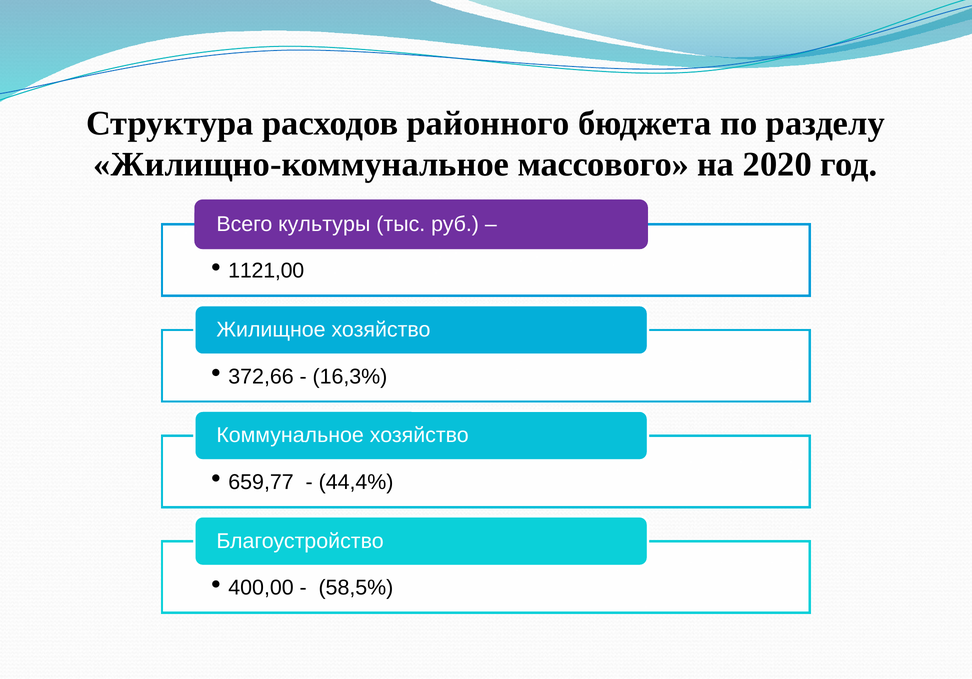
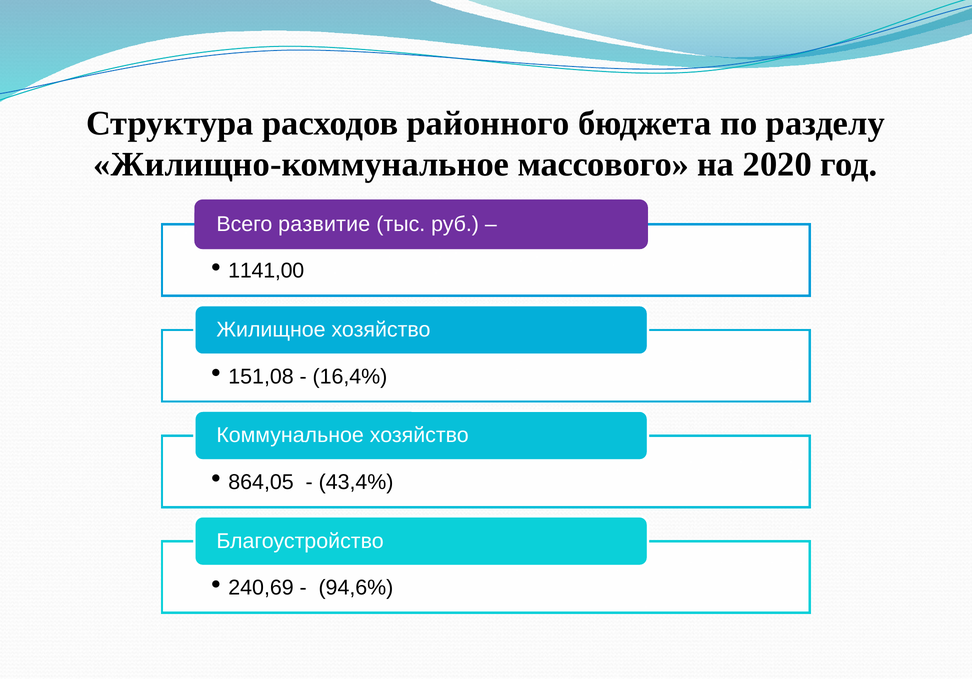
культуры: культуры -> развитие
1121,00: 1121,00 -> 1141,00
372,66: 372,66 -> 151,08
16,3%: 16,3% -> 16,4%
659,77: 659,77 -> 864,05
44,4%: 44,4% -> 43,4%
400,00: 400,00 -> 240,69
58,5%: 58,5% -> 94,6%
